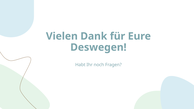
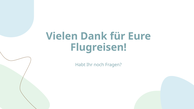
Deswegen: Deswegen -> Flugreisen
